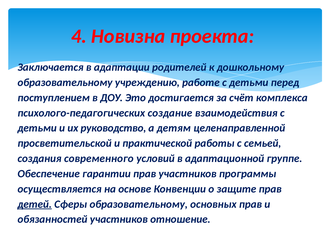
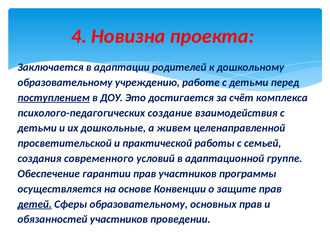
поступлением underline: none -> present
руководство: руководство -> дошкольные
детям: детям -> живем
отношение: отношение -> проведении
